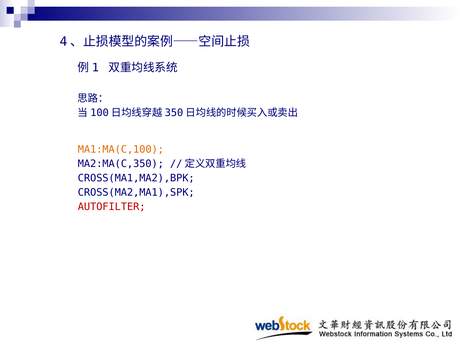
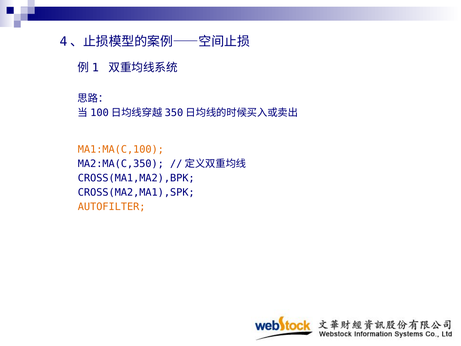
AUTOFILTER colour: red -> orange
